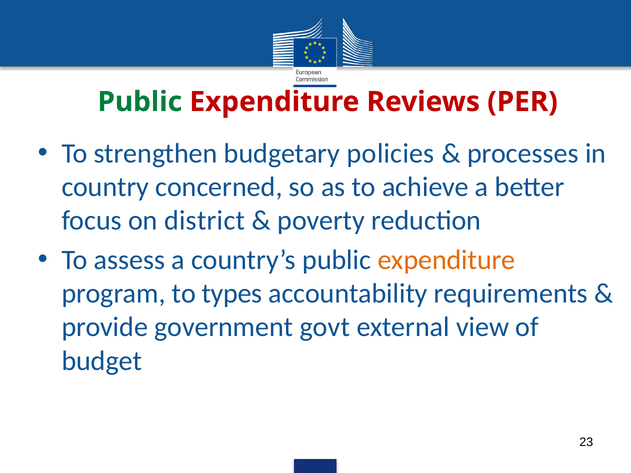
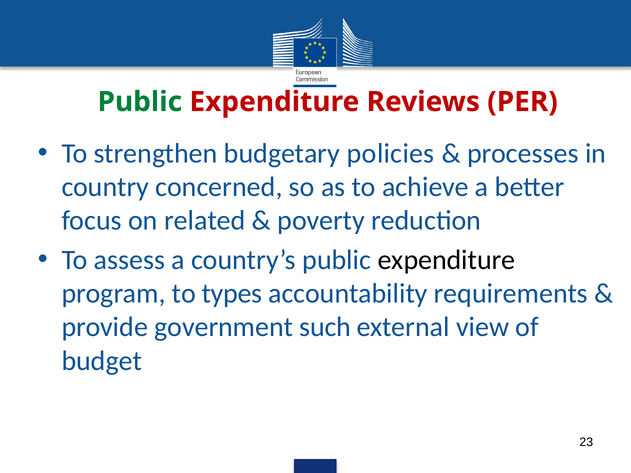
district: district -> related
expenditure at (446, 260) colour: orange -> black
govt: govt -> such
